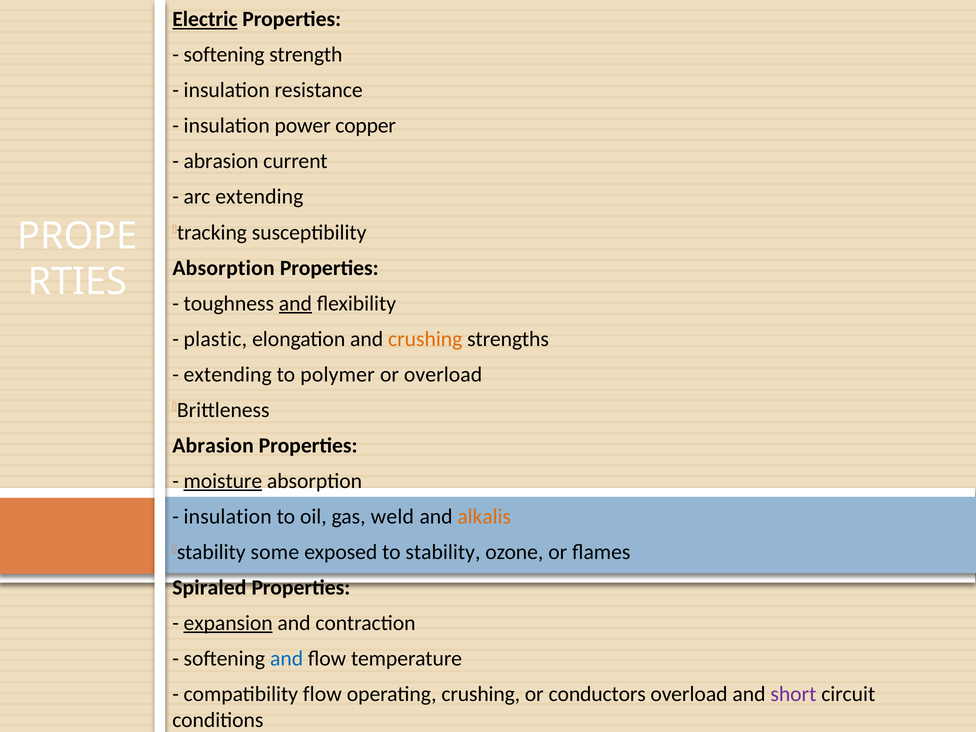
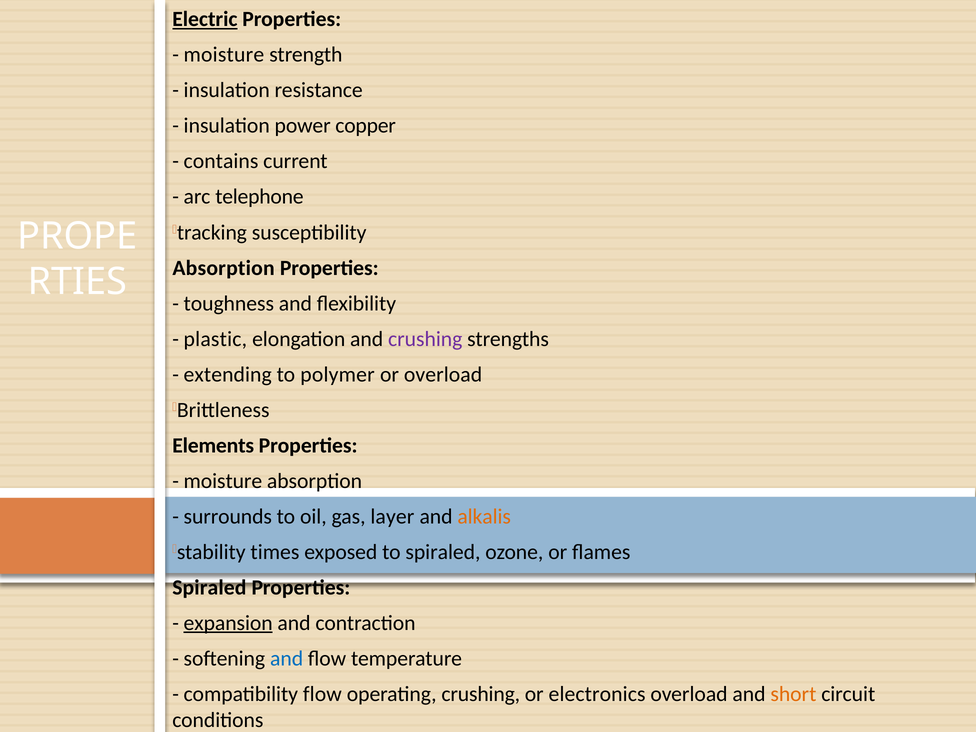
softening at (224, 55): softening -> moisture
abrasion at (221, 161): abrasion -> contains
arc extending: extending -> telephone
and at (295, 303) underline: present -> none
crushing at (425, 339) colour: orange -> purple
Abrasion at (213, 445): Abrasion -> Elements
moisture at (223, 481) underline: present -> none
insulation at (228, 516): insulation -> surrounds
weld: weld -> layer
some: some -> times
to stability: stability -> spiraled
conductors: conductors -> electronics
short colour: purple -> orange
